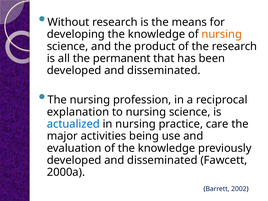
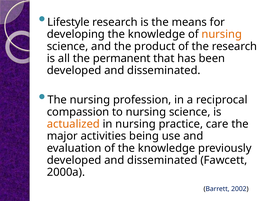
Without: Without -> Lifestyle
explanation: explanation -> compassion
actualized colour: blue -> orange
